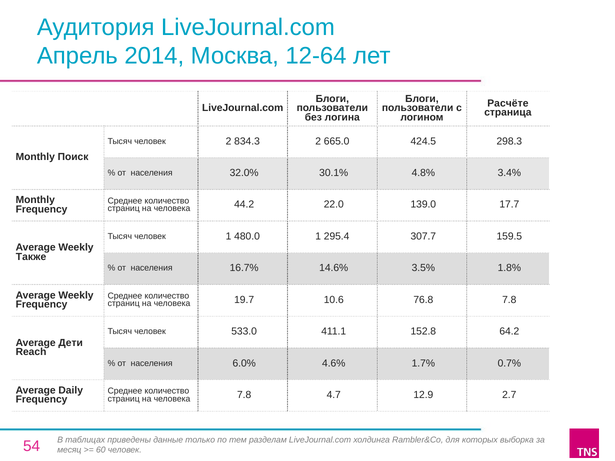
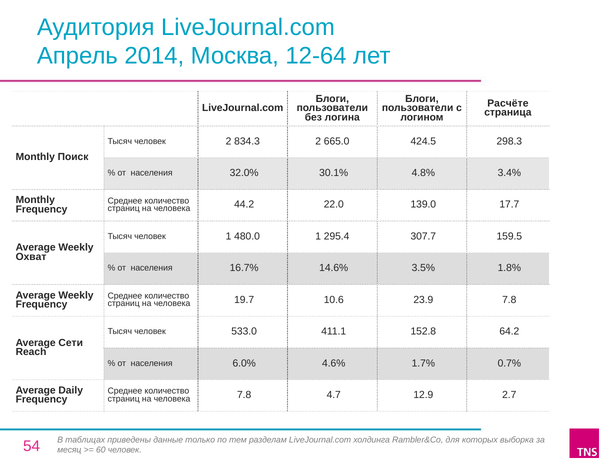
Также: Также -> Охват
76.8: 76.8 -> 23.9
Дети: Дети -> Сети
